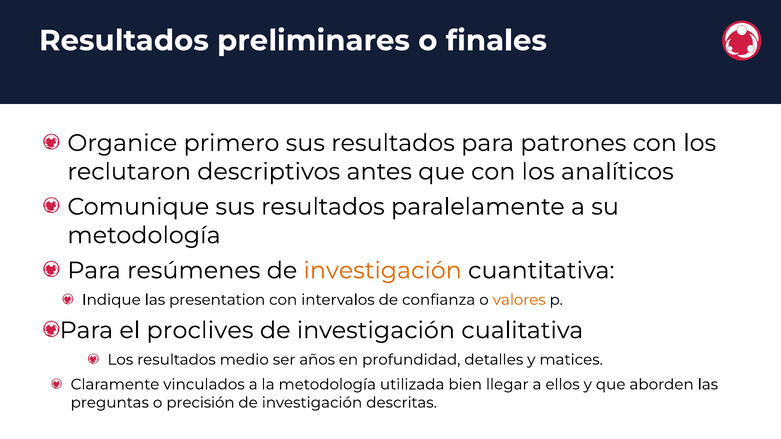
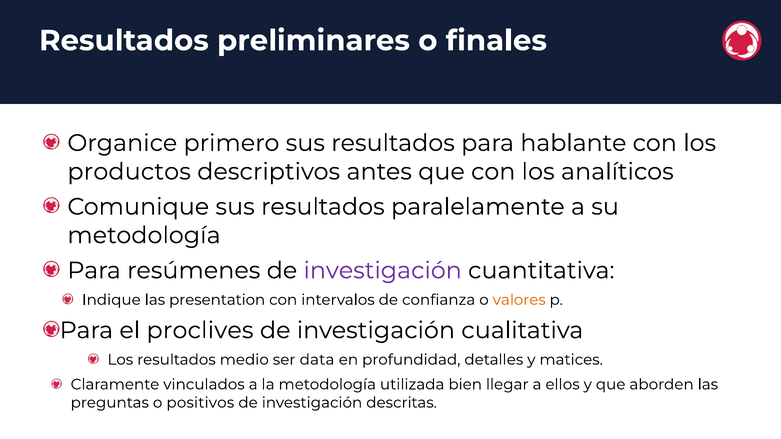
patrones: patrones -> hablante
reclutaron: reclutaron -> productos
investigación at (383, 271) colour: orange -> purple
años: años -> data
precisión: precisión -> positivos
